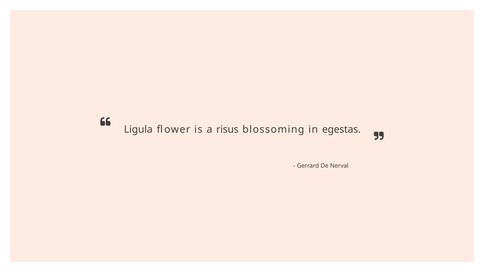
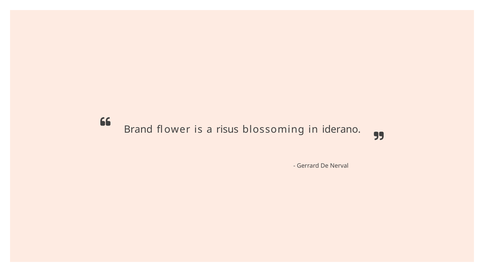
Ligula: Ligula -> Brand
egestas: egestas -> iderano
